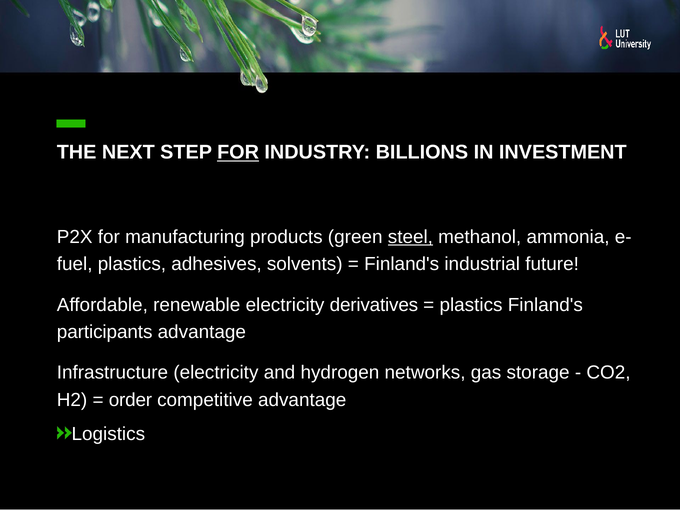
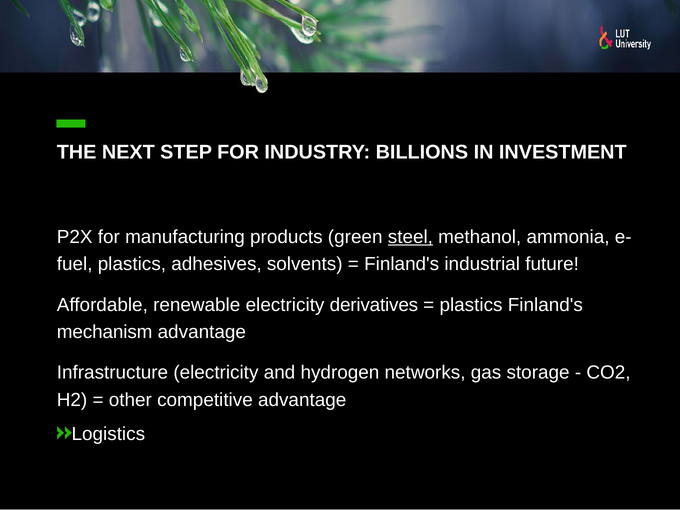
FOR at (238, 152) underline: present -> none
participants: participants -> mechanism
order: order -> other
